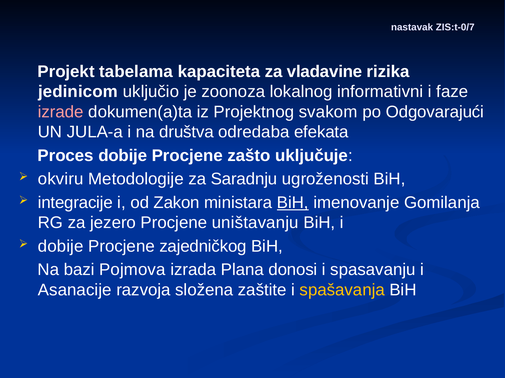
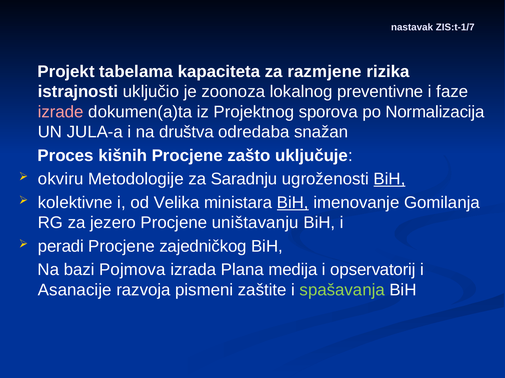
ZIS:t-0/7: ZIS:t-0/7 -> ZIS:t-1/7
vladavine: vladavine -> razmjene
jedinicom: jedinicom -> istrajnosti
informativni: informativni -> preventivne
svakom: svakom -> sporova
Odgovarajući: Odgovarajući -> Normalizacija
efekata: efekata -> snažan
Proces dobije: dobije -> kišnih
BiH at (390, 179) underline: none -> present
integracije: integracije -> kolektivne
Zakon: Zakon -> Velika
dobije at (61, 247): dobije -> peradi
donosi: donosi -> medija
spasavanju: spasavanju -> opservatorij
složena: složena -> pismeni
spašavanja colour: yellow -> light green
